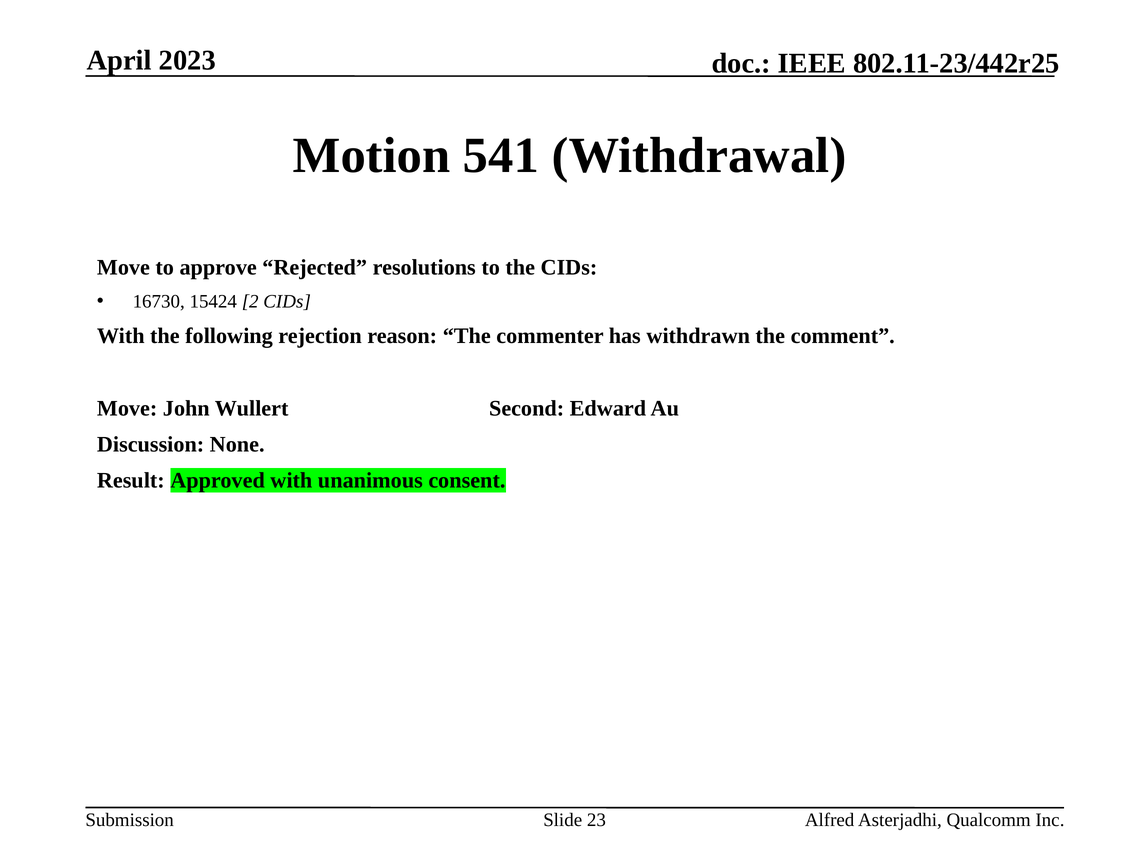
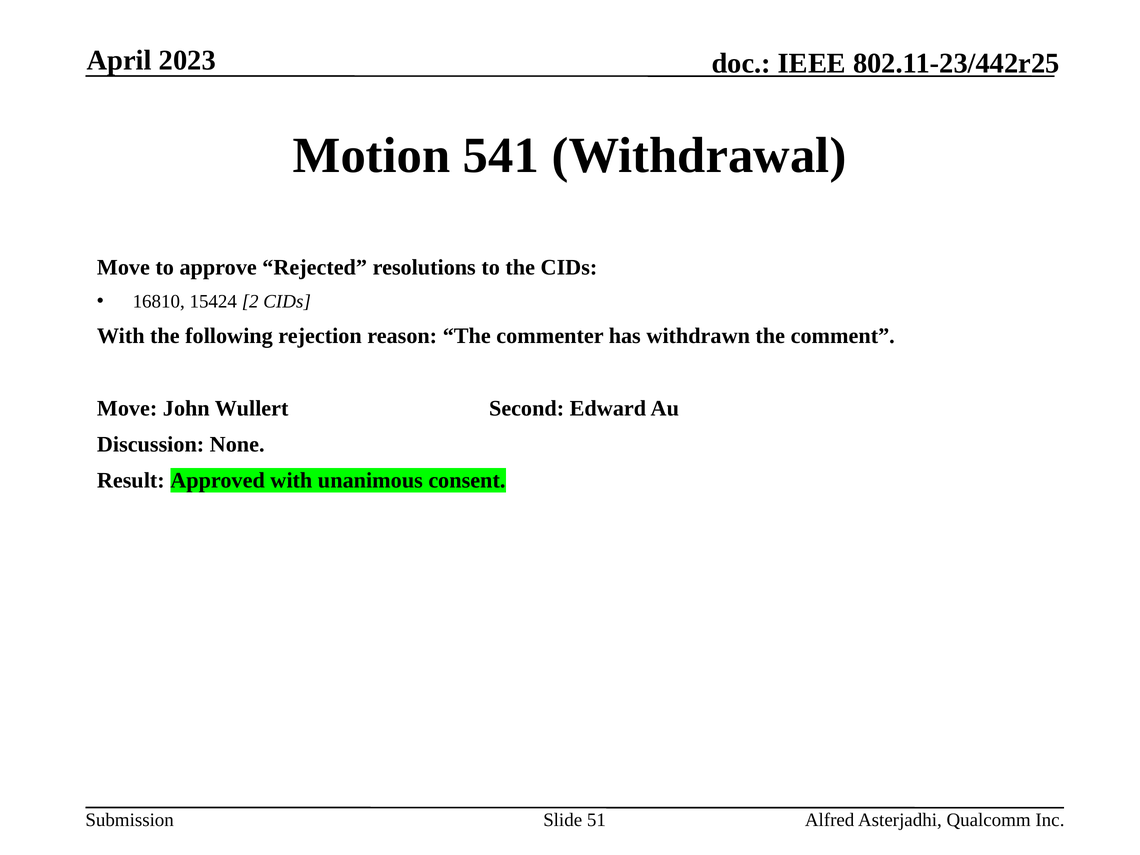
16730: 16730 -> 16810
23: 23 -> 51
